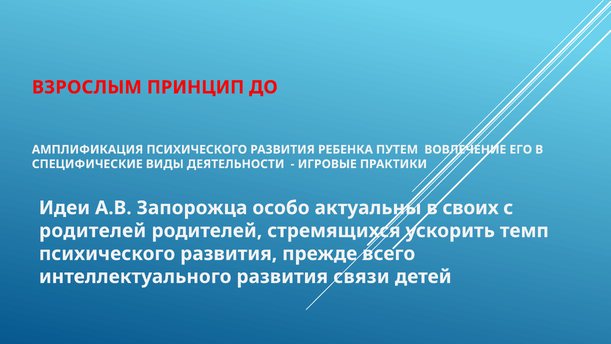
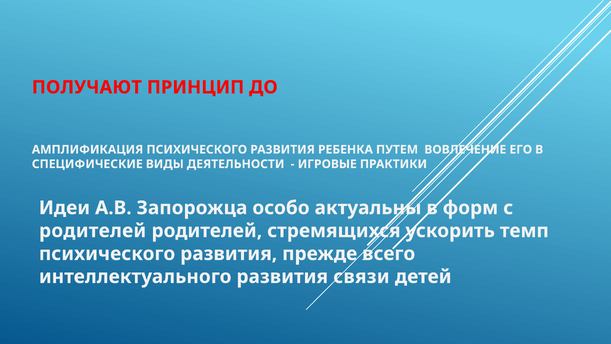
ВЗРОСЛЫМ: ВЗРОСЛЫМ -> ПОЛУЧАЮТ
своих: своих -> форм
